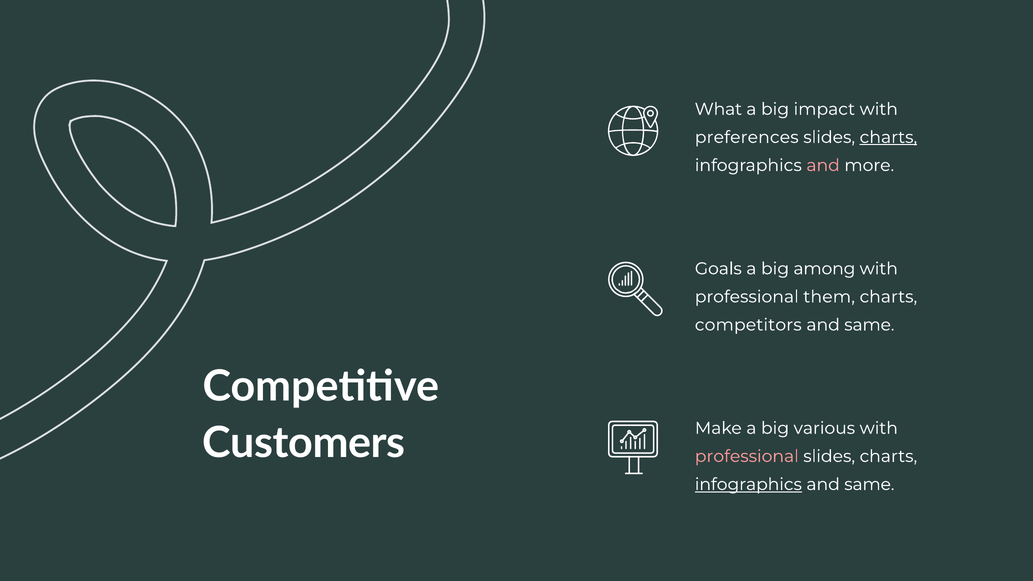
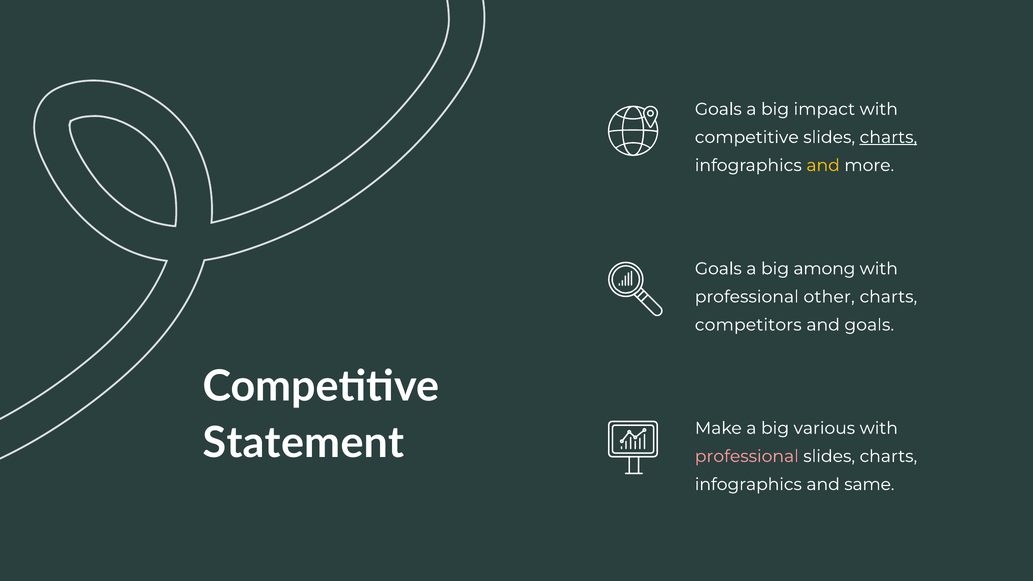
What at (718, 109): What -> Goals
preferences at (747, 137): preferences -> competitive
and at (823, 165) colour: pink -> yellow
them: them -> other
same at (869, 325): same -> goals
Customers: Customers -> Statement
infographics at (748, 485) underline: present -> none
